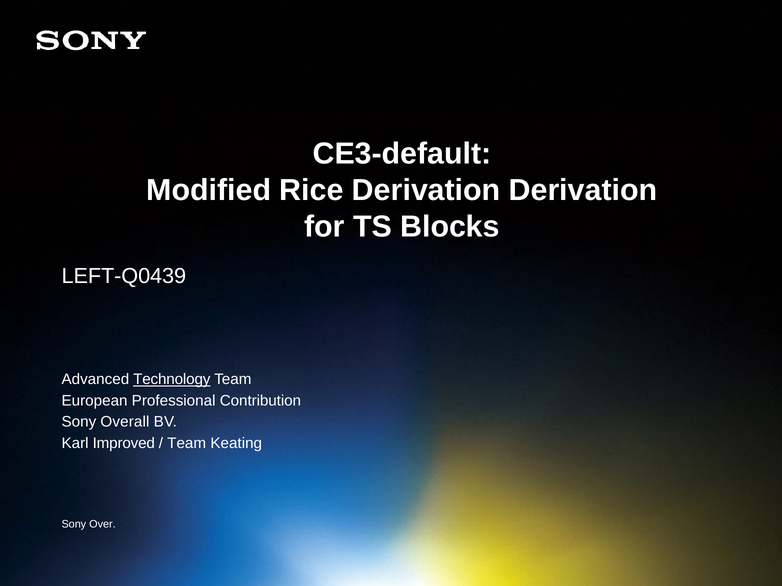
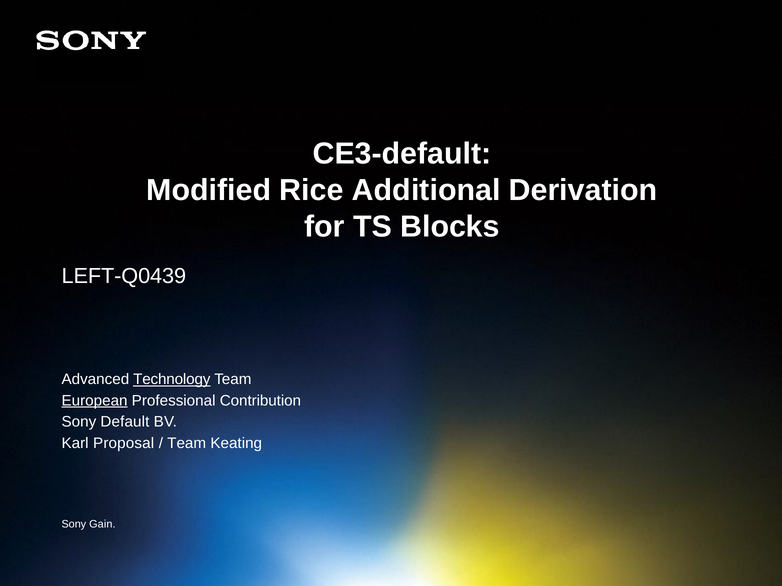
Rice Derivation: Derivation -> Additional
European underline: none -> present
Overall: Overall -> Default
Improved: Improved -> Proposal
Over: Over -> Gain
